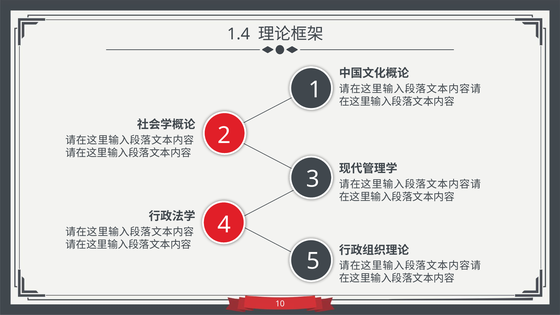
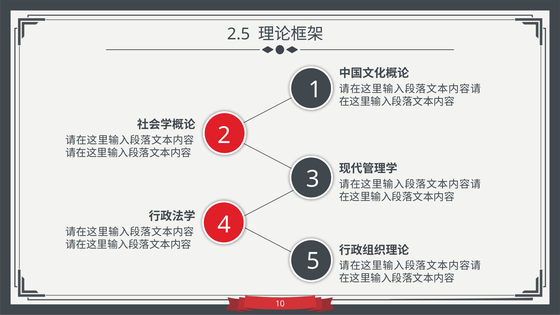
1.4: 1.4 -> 2.5
